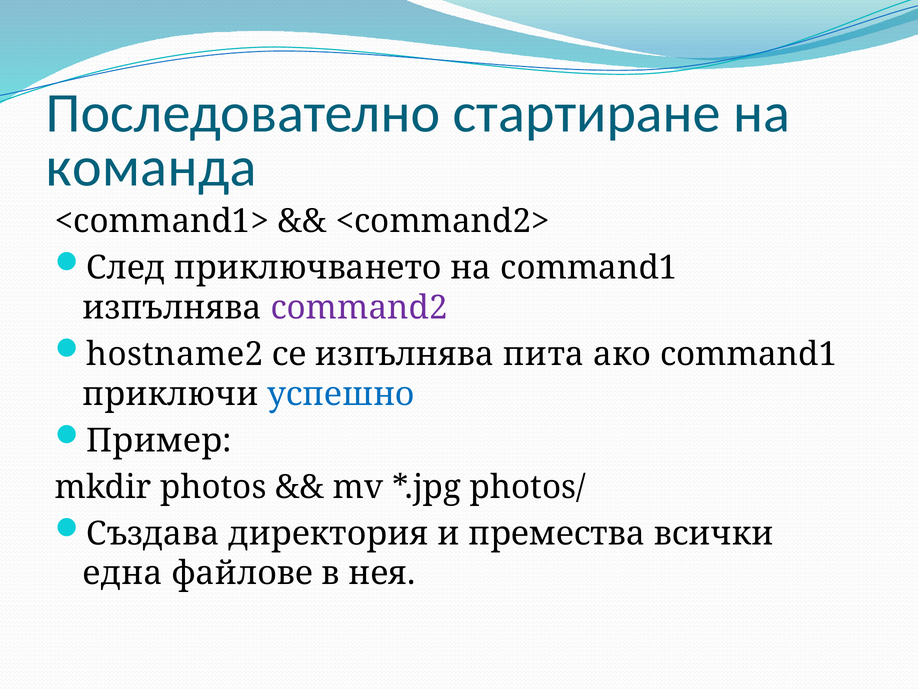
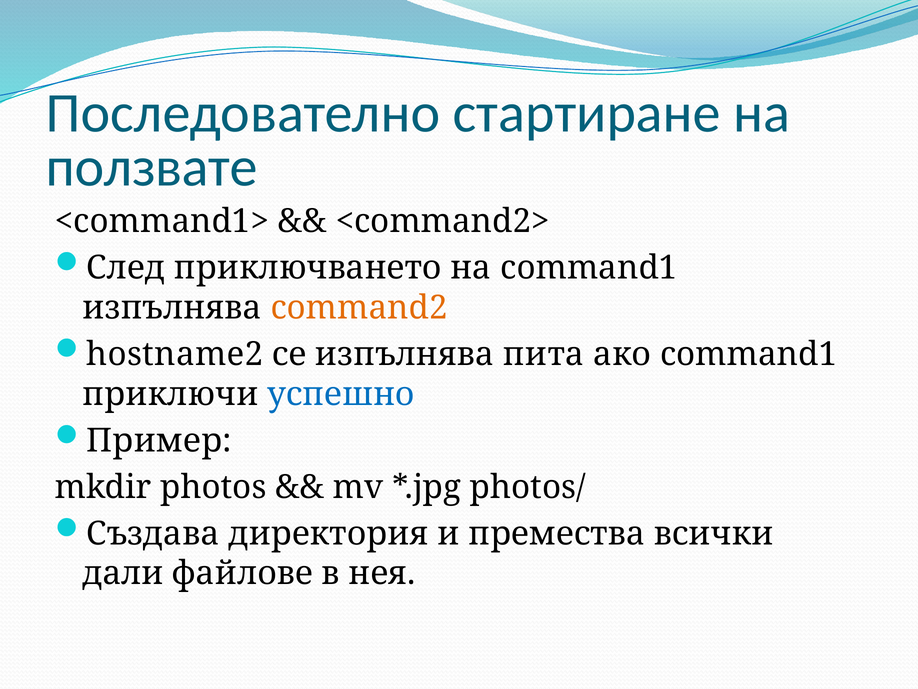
команда: команда -> ползвате
command2 colour: purple -> orange
една: една -> дали
